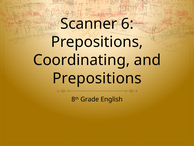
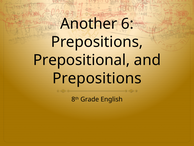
Scanner: Scanner -> Another
Coordinating: Coordinating -> Prepositional
